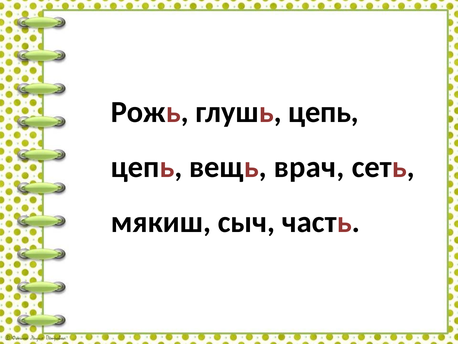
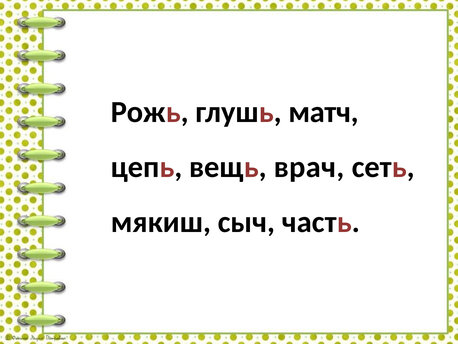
глушь цепь: цепь -> матч
